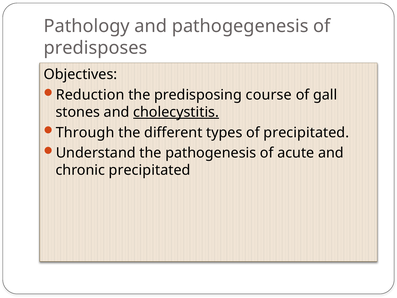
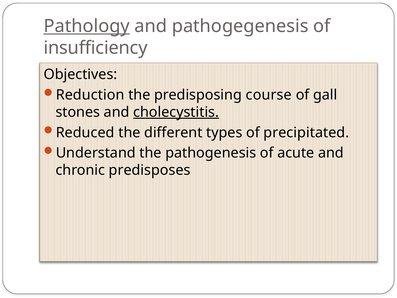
Pathology underline: none -> present
predisposes: predisposes -> insufficiency
Through: Through -> Reduced
chronic precipitated: precipitated -> predisposes
